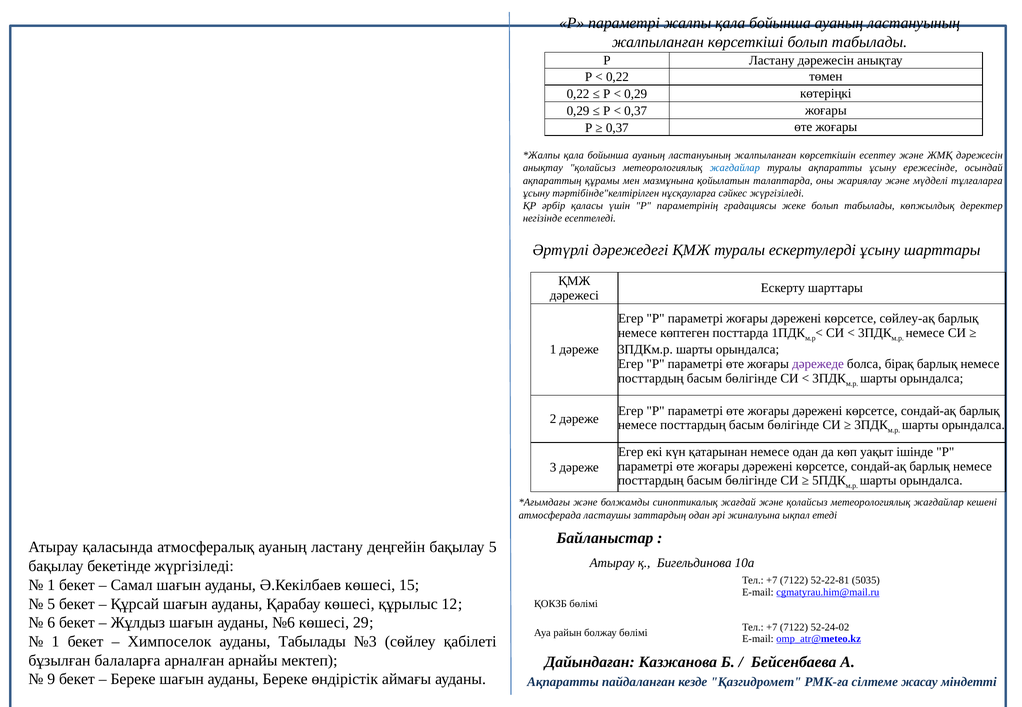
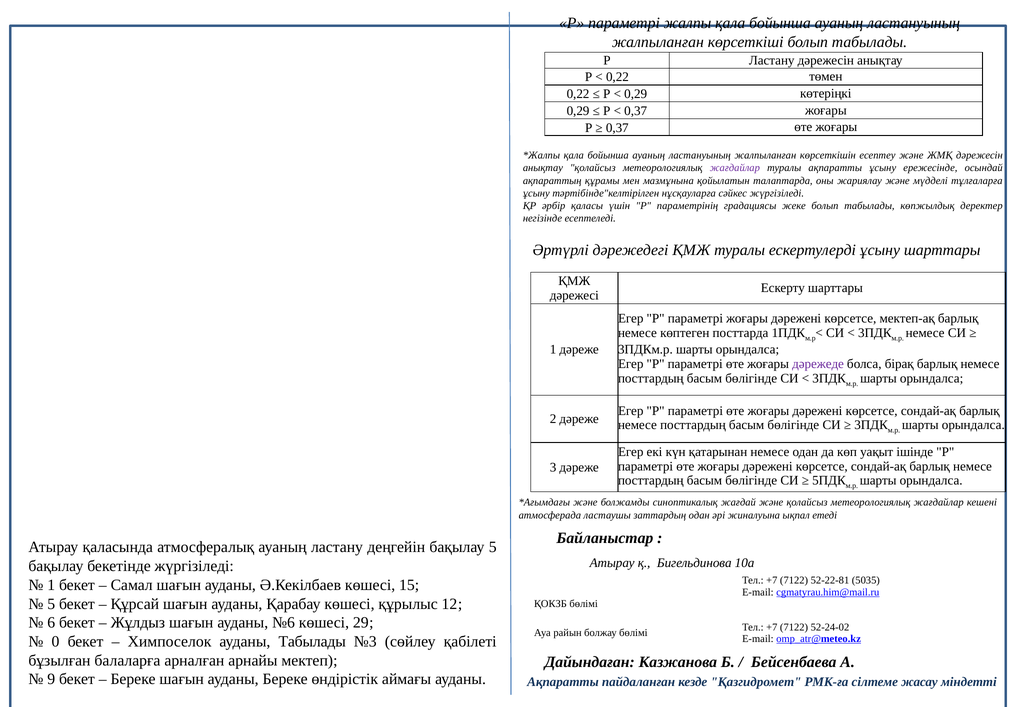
жағдайлар at (735, 168) colour: blue -> purple
сөйлеу-ақ: сөйлеу-ақ -> мектеп-ақ
1 at (56, 642): 1 -> 0
